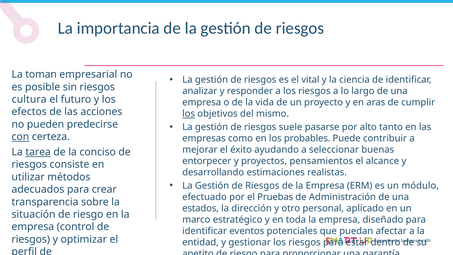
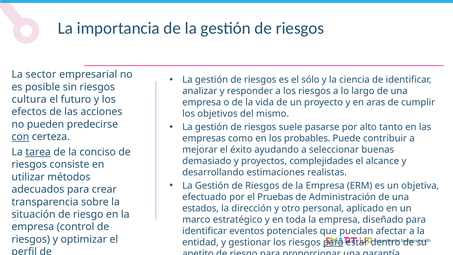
toman: toman -> sector
vital: vital -> sólo
los at (189, 114) underline: present -> none
entorpecer: entorpecer -> demasiado
pensamientos: pensamientos -> complejidades
módulo: módulo -> objetiva
para at (333, 242) underline: none -> present
